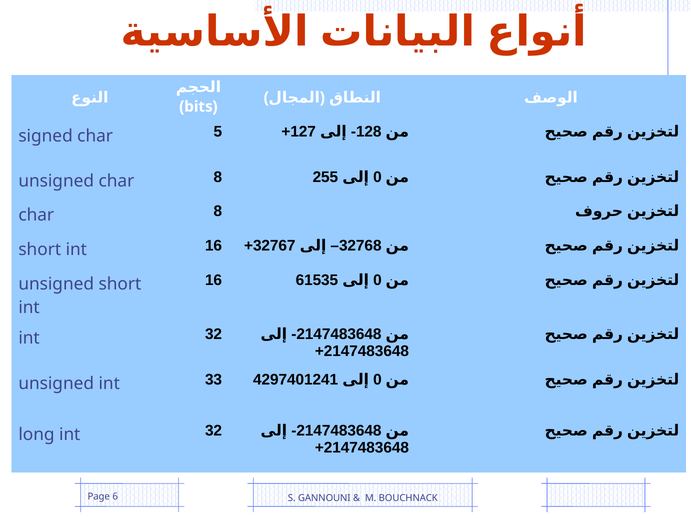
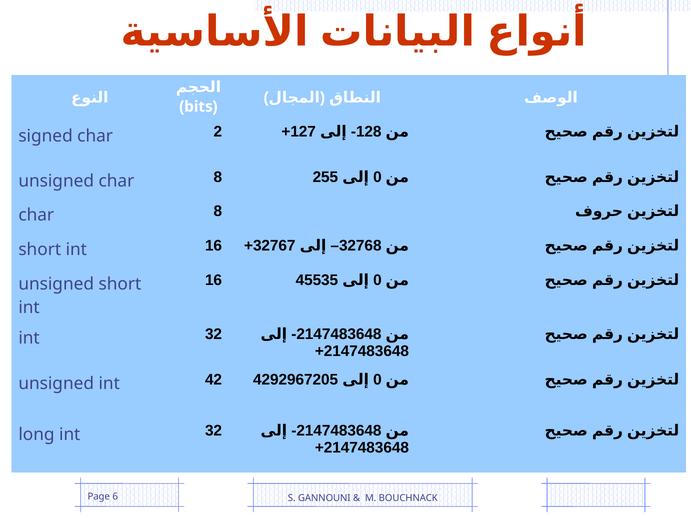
5: 5 -> 2
61535: 61535 -> 45535
4297401241: 4297401241 -> 4292967205
33: 33 -> 42
